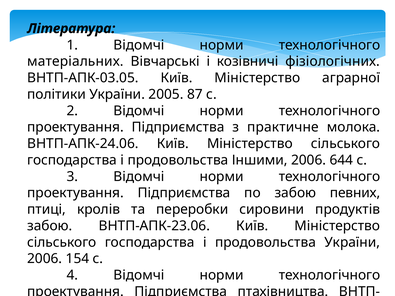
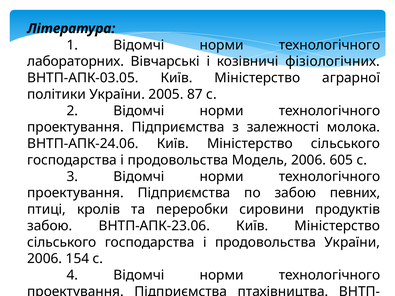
матеріальних: матеріальних -> лабораторних
практичне: практичне -> залежності
Іншими: Іншими -> Модель
644: 644 -> 605
